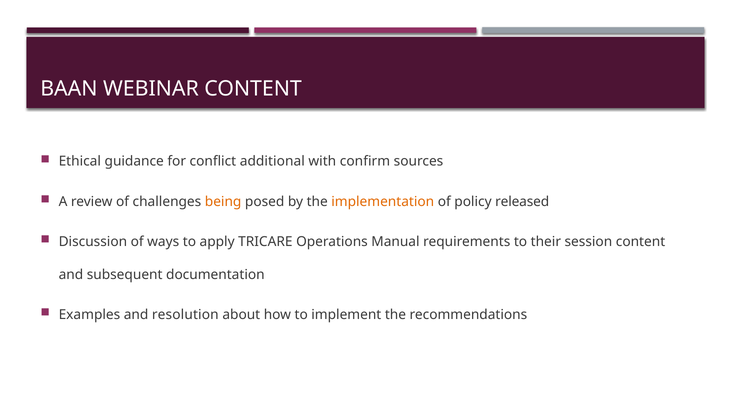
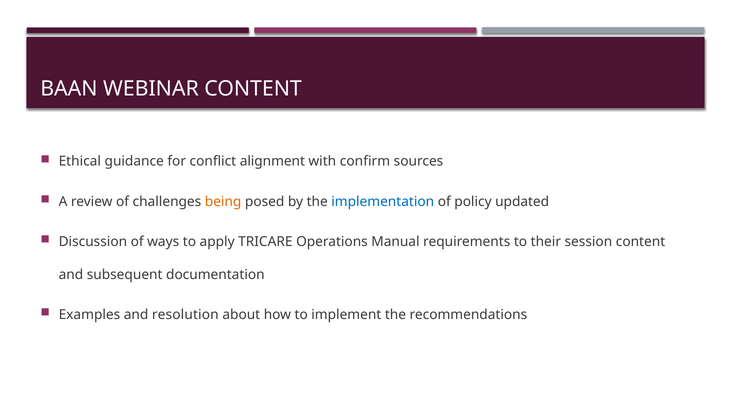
additional: additional -> alignment
implementation colour: orange -> blue
released: released -> updated
